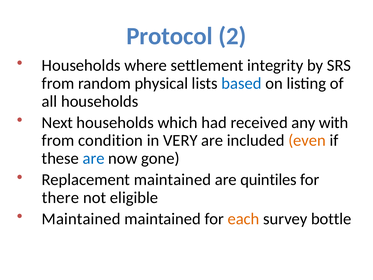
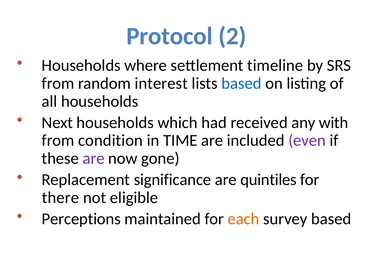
integrity: integrity -> timeline
physical: physical -> interest
VERY: VERY -> TIME
even colour: orange -> purple
are at (94, 158) colour: blue -> purple
Replacement maintained: maintained -> significance
Maintained at (81, 219): Maintained -> Perceptions
survey bottle: bottle -> based
